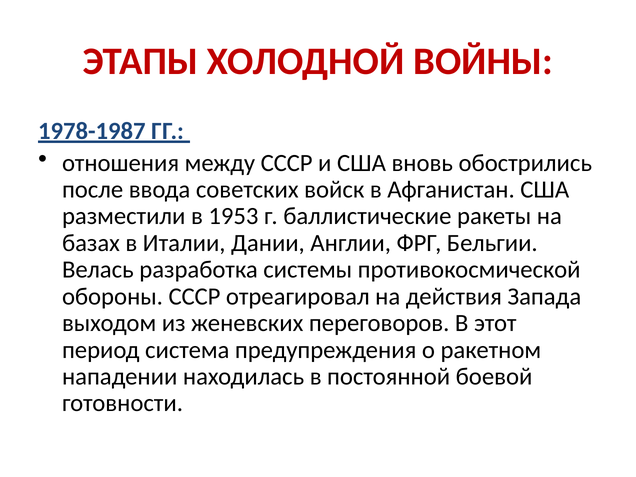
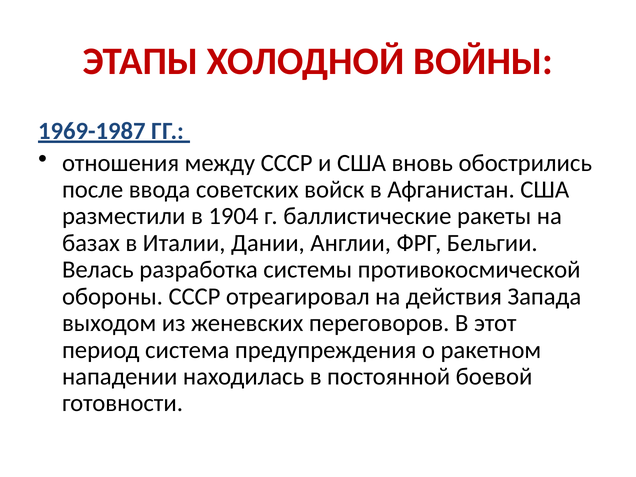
1978-1987: 1978-1987 -> 1969-1987
1953: 1953 -> 1904
